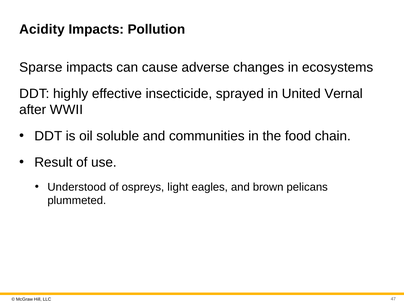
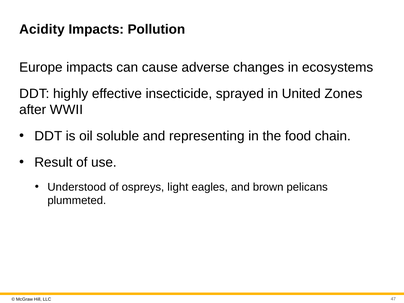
Sparse: Sparse -> Europe
Vernal: Vernal -> Zones
communities: communities -> representing
